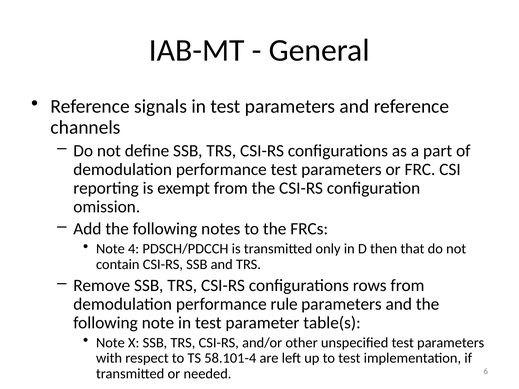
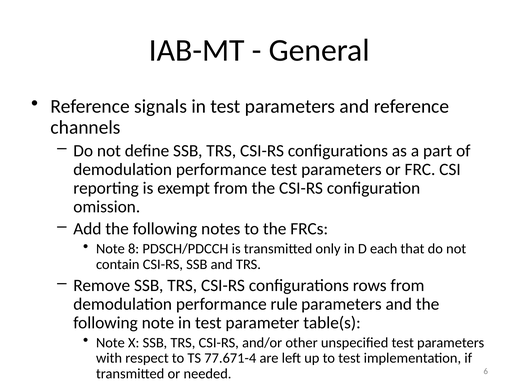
4: 4 -> 8
then: then -> each
58.101-4: 58.101-4 -> 77.671-4
